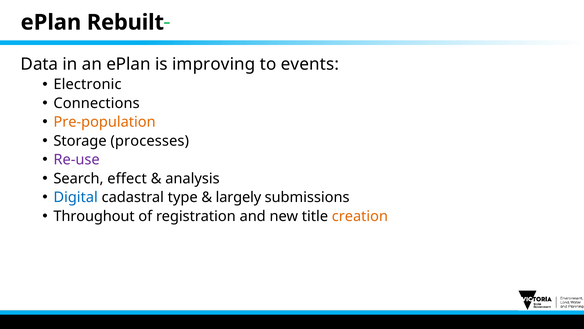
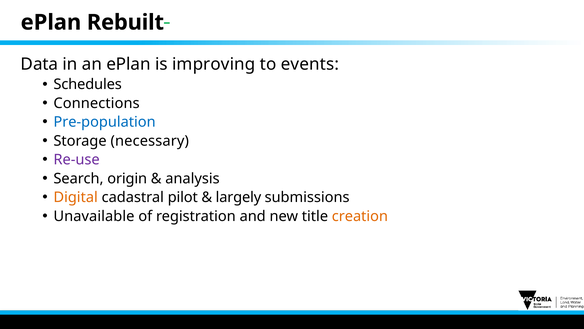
Electronic: Electronic -> Schedules
Pre-population colour: orange -> blue
processes: processes -> necessary
effect: effect -> origin
Digital colour: blue -> orange
type: type -> pilot
Throughout: Throughout -> Unavailable
